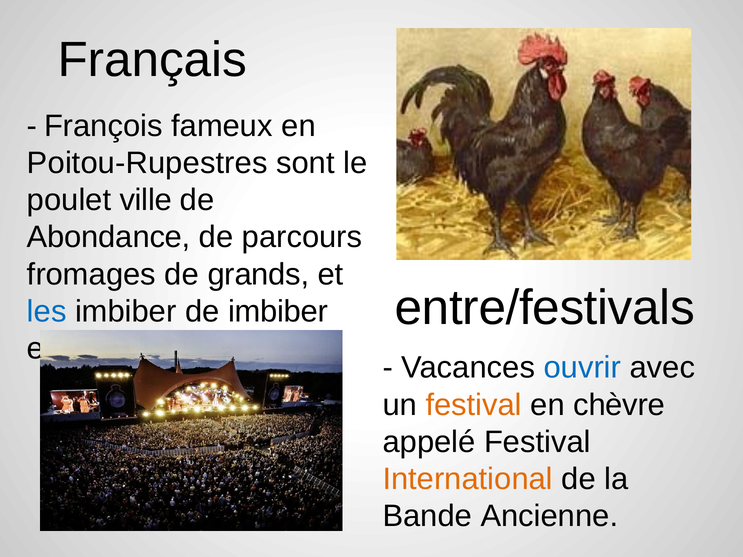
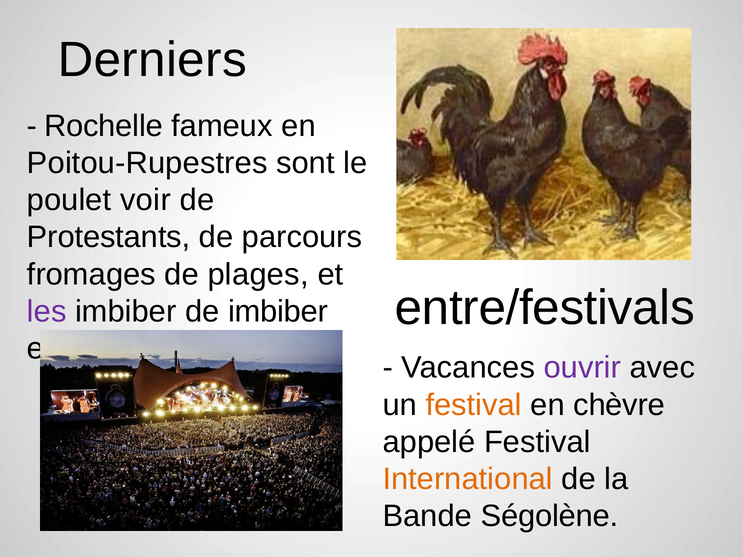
Français: Français -> Derniers
François: François -> Rochelle
ville: ville -> voir
Abondance: Abondance -> Protestants
grands: grands -> plages
les colour: blue -> purple
ouvrir colour: blue -> purple
Ancienne: Ancienne -> Ségolène
